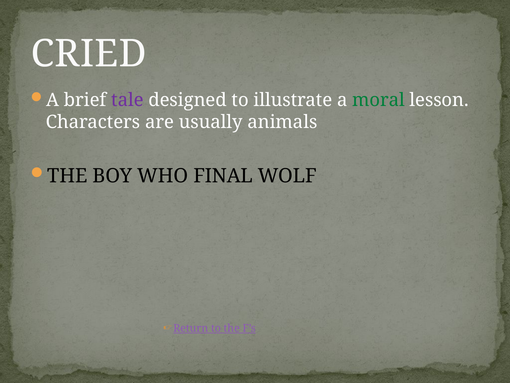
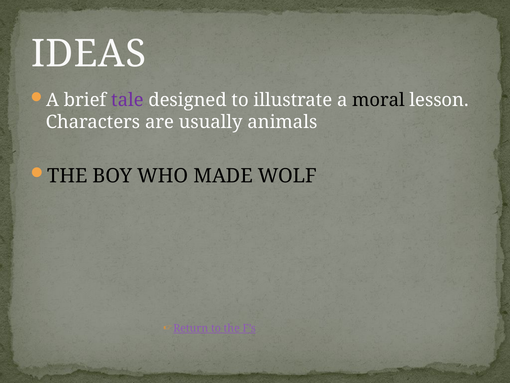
CRIED: CRIED -> IDEAS
moral colour: green -> black
FINAL: FINAL -> MADE
